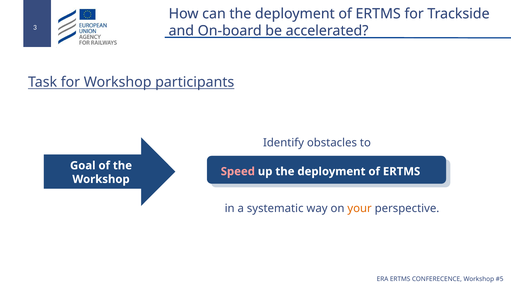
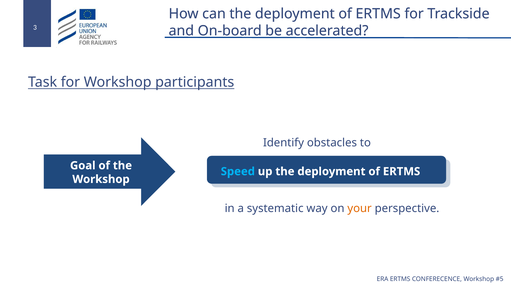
Speed colour: pink -> light blue
